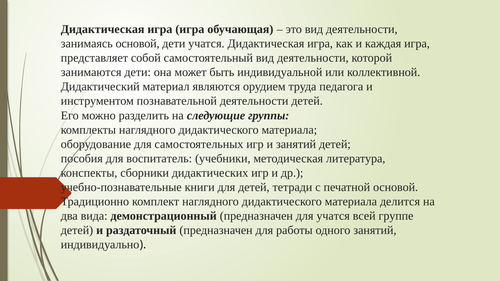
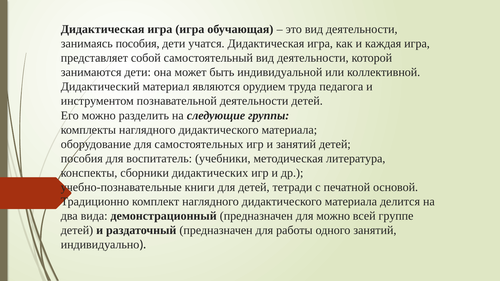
занимаясь основой: основой -> пособия
для учатся: учатся -> можно
